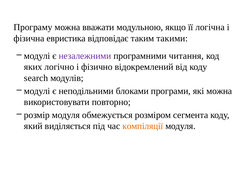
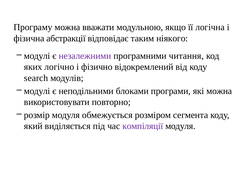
евристика: евристика -> абстракції
такими: такими -> ніякого
компіляції colour: orange -> purple
